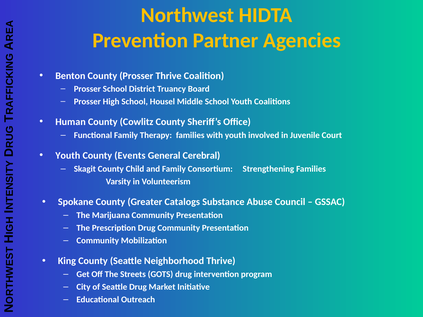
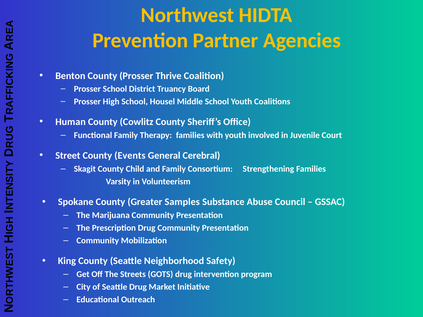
Youth at (68, 156): Youth -> Street
Catalogs: Catalogs -> Samples
Neighborhood Thrive: Thrive -> Safety
